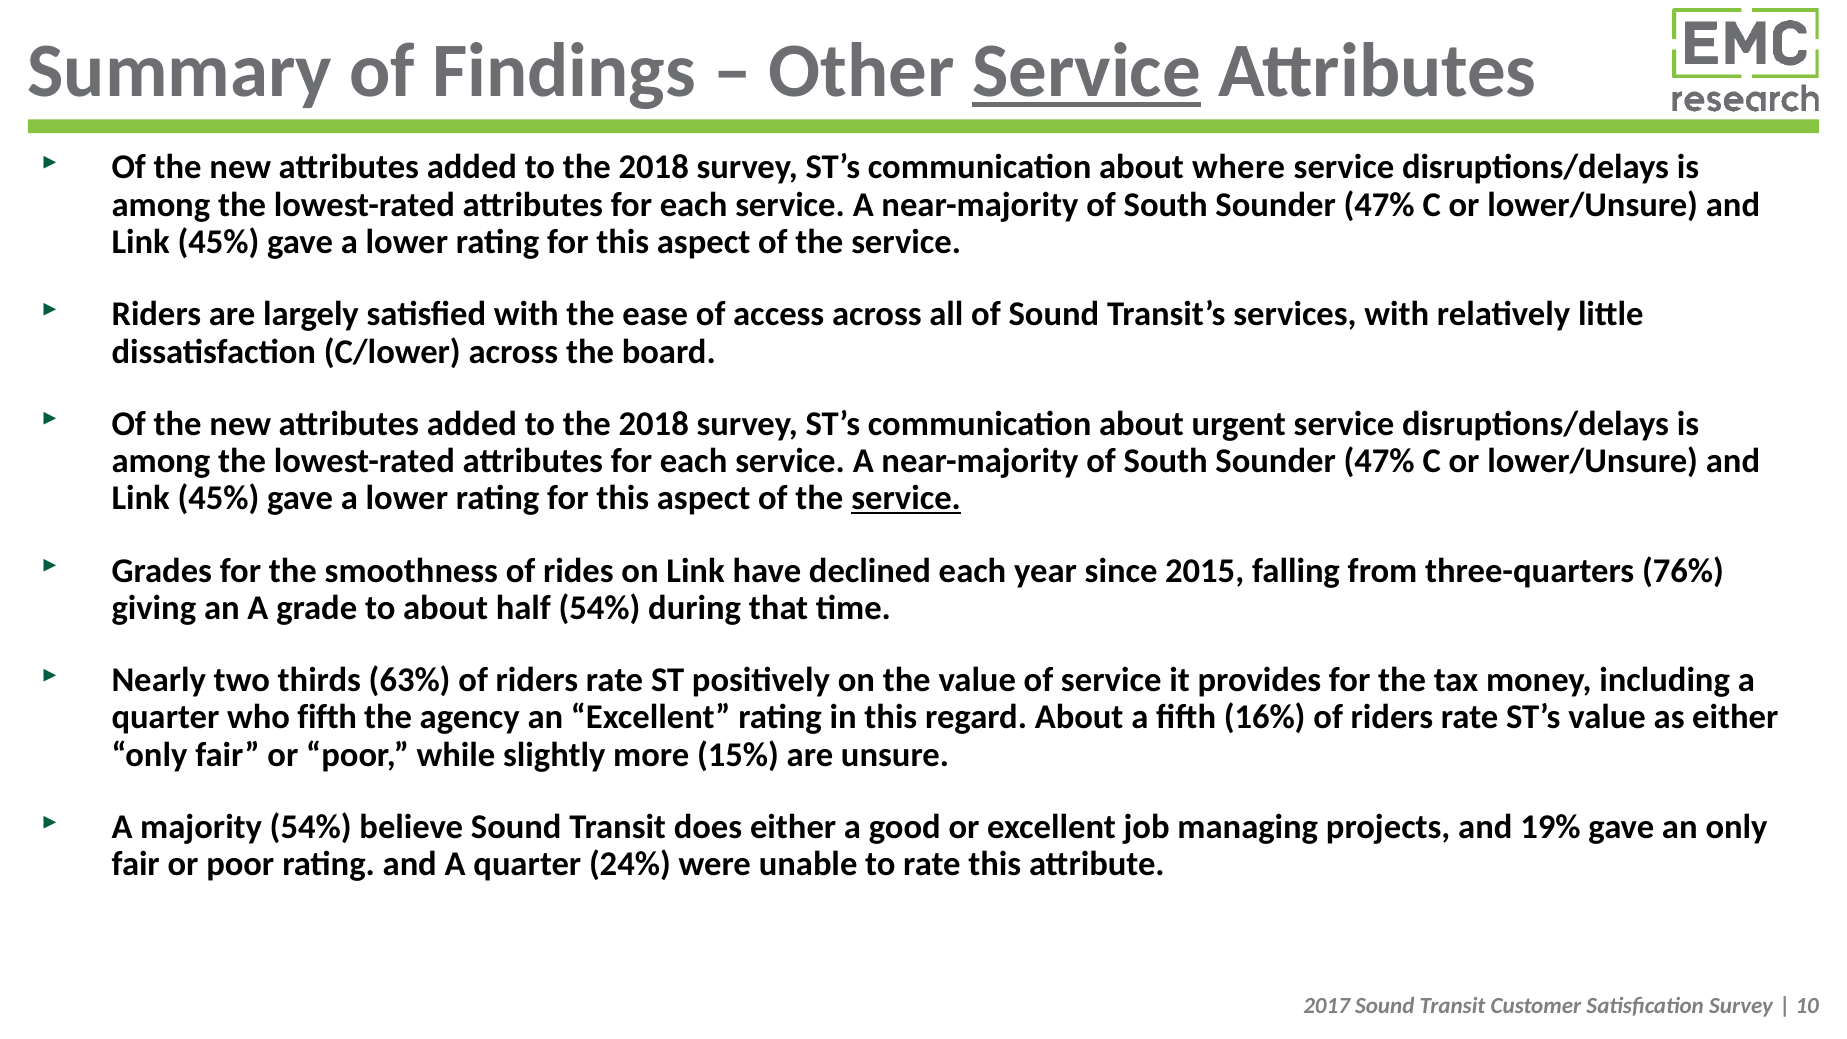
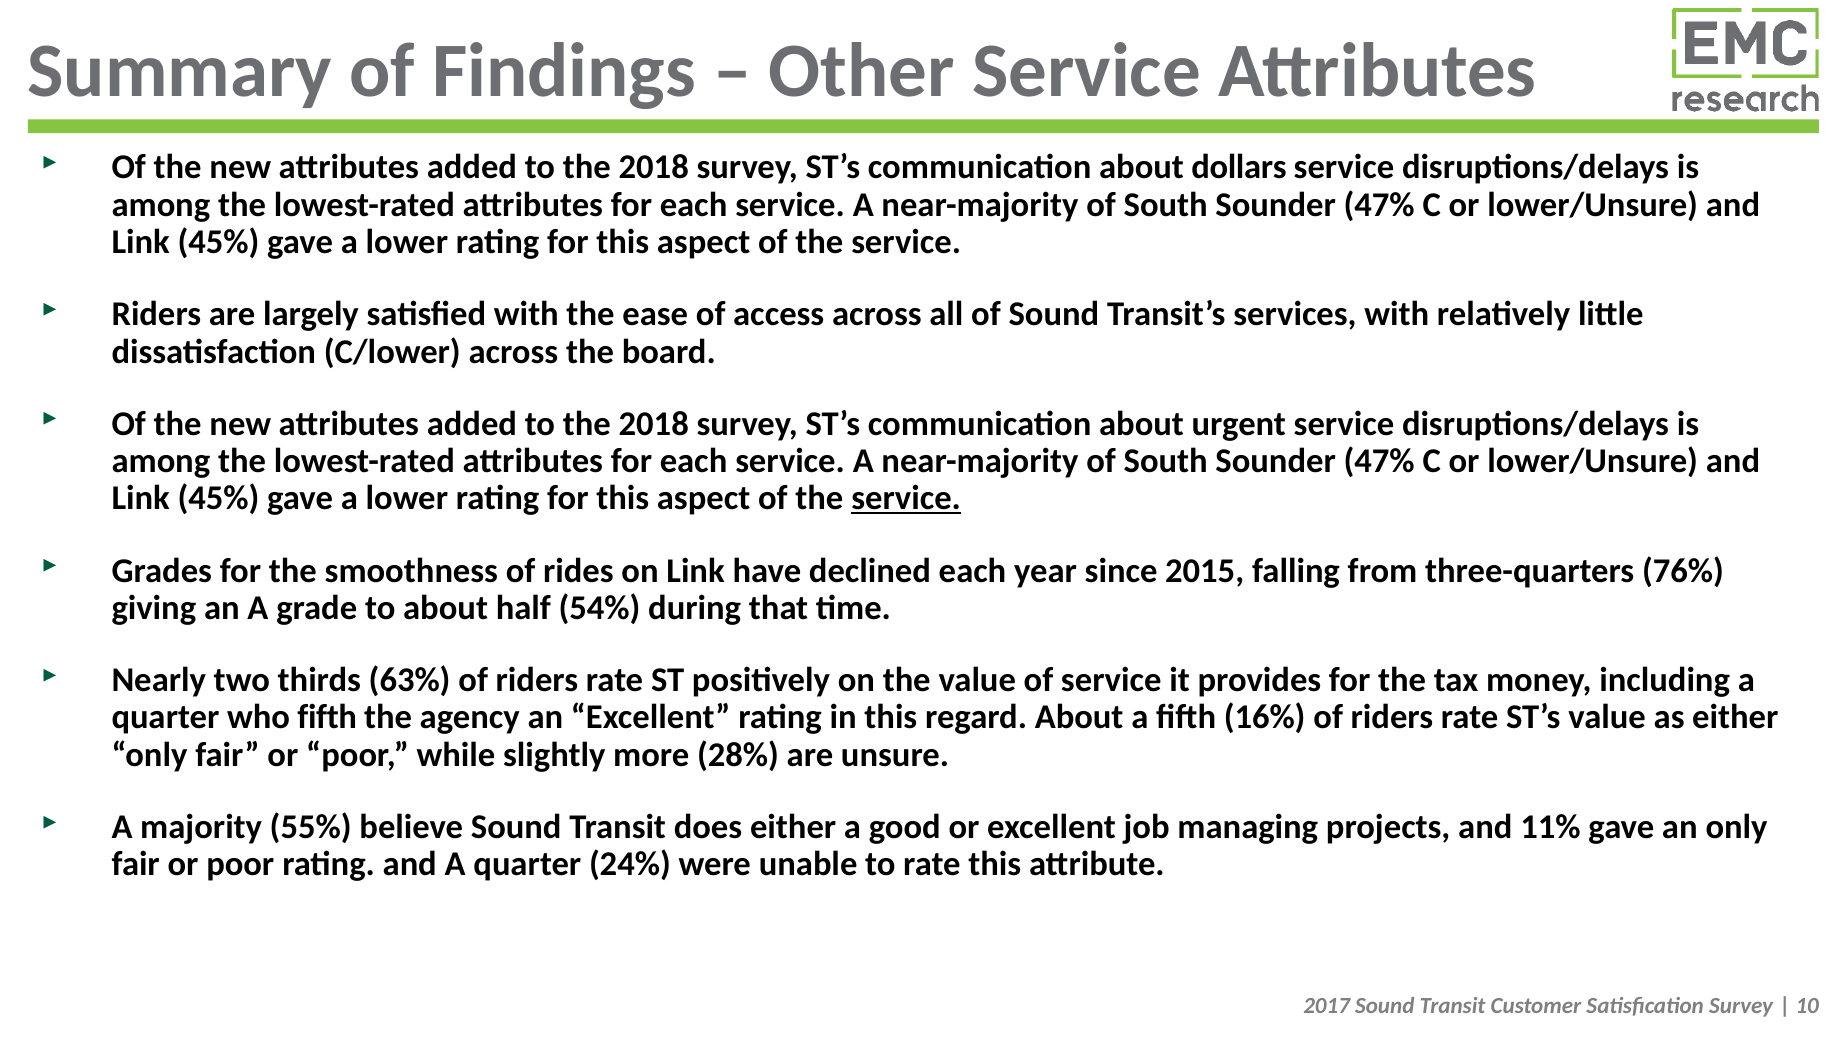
Service at (1086, 71) underline: present -> none
where: where -> dollars
15%: 15% -> 28%
majority 54%: 54% -> 55%
19%: 19% -> 11%
